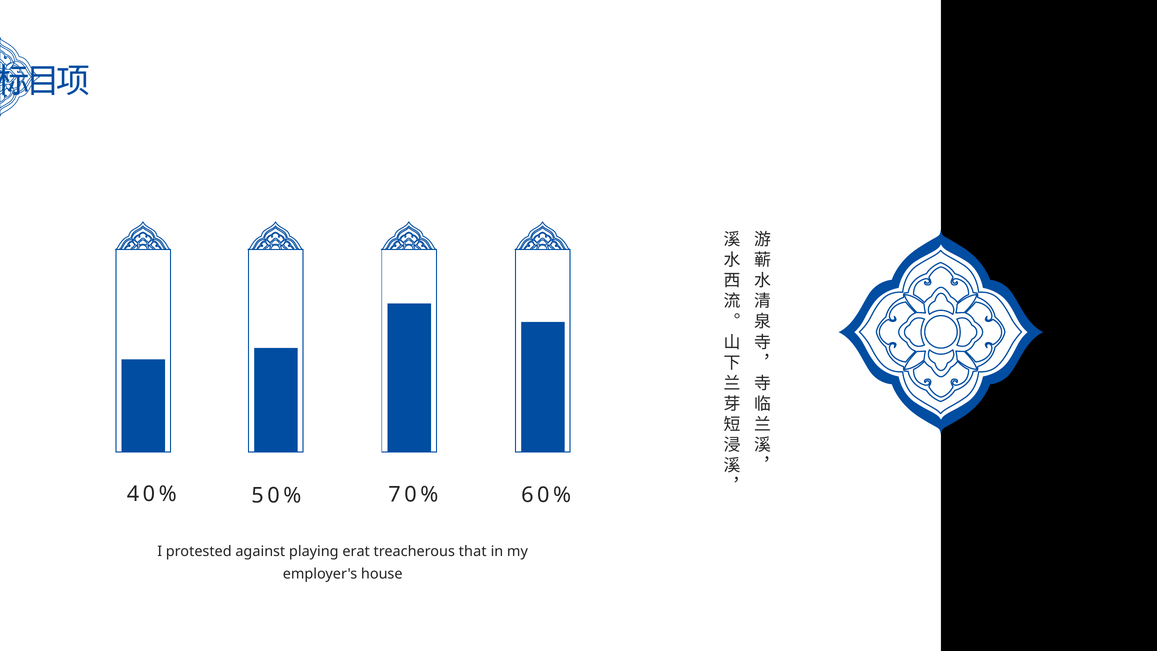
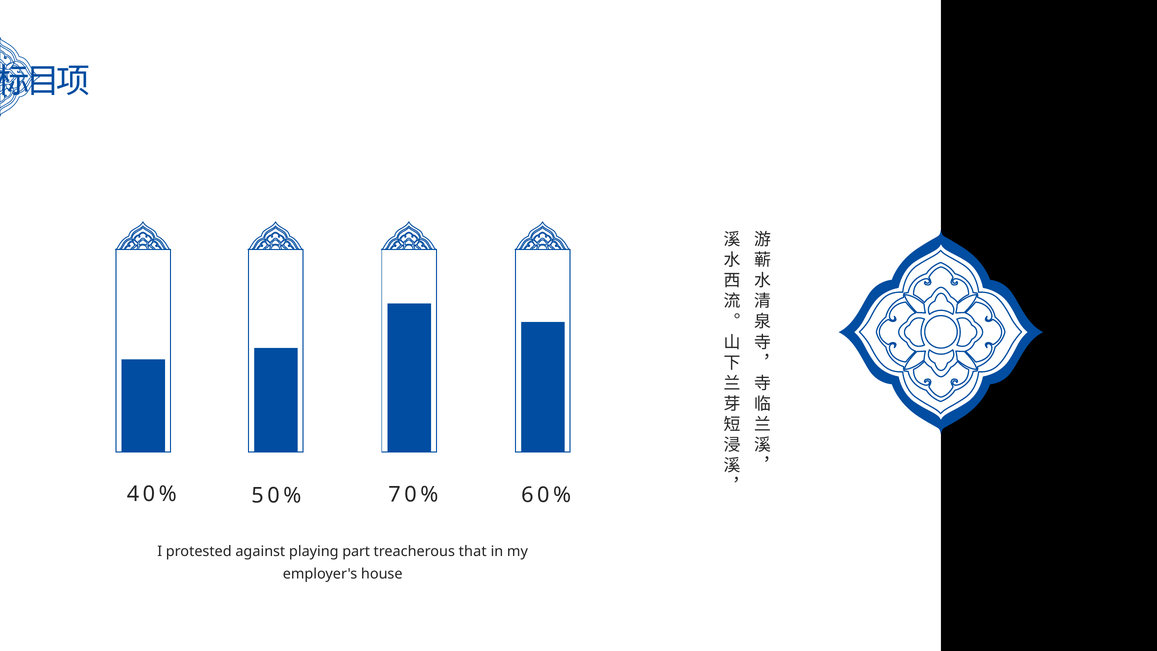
erat: erat -> part
